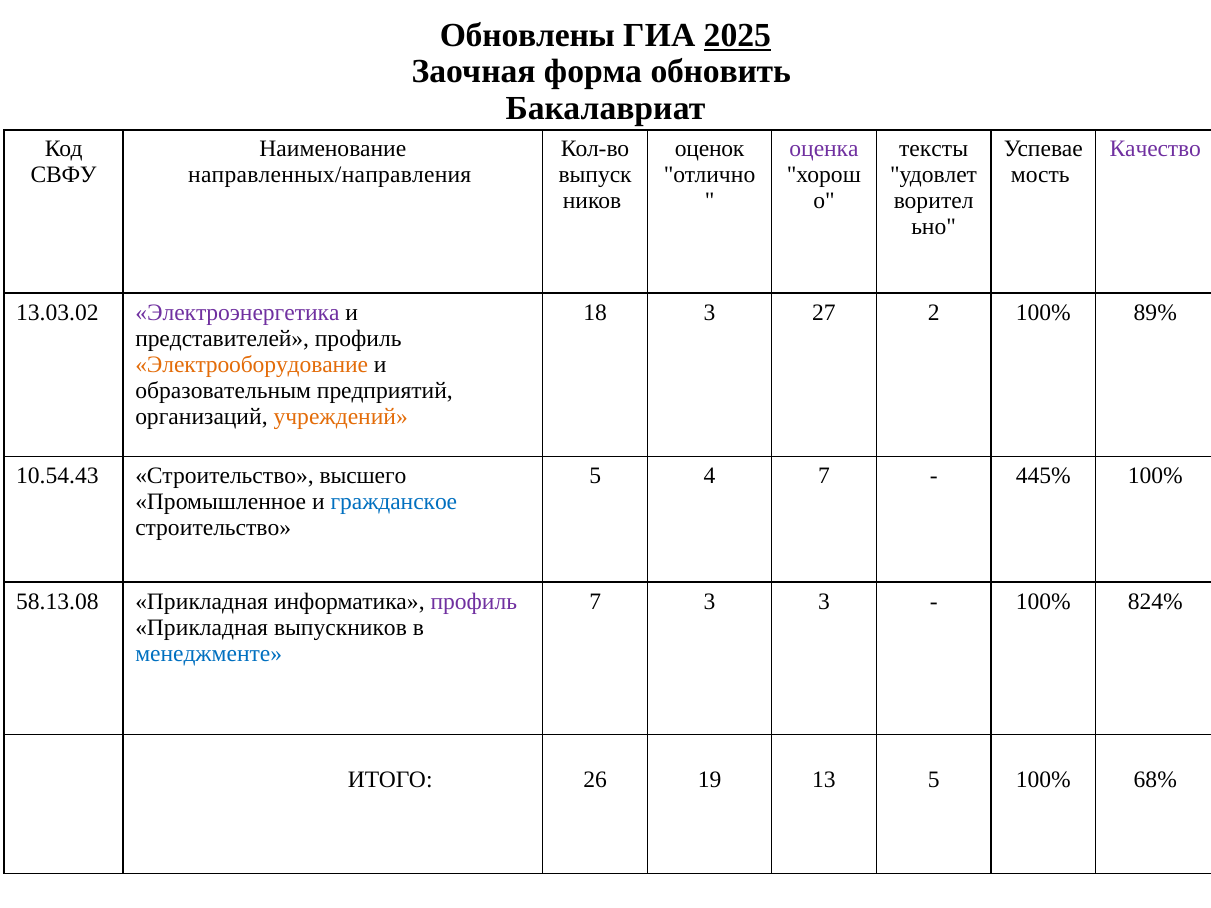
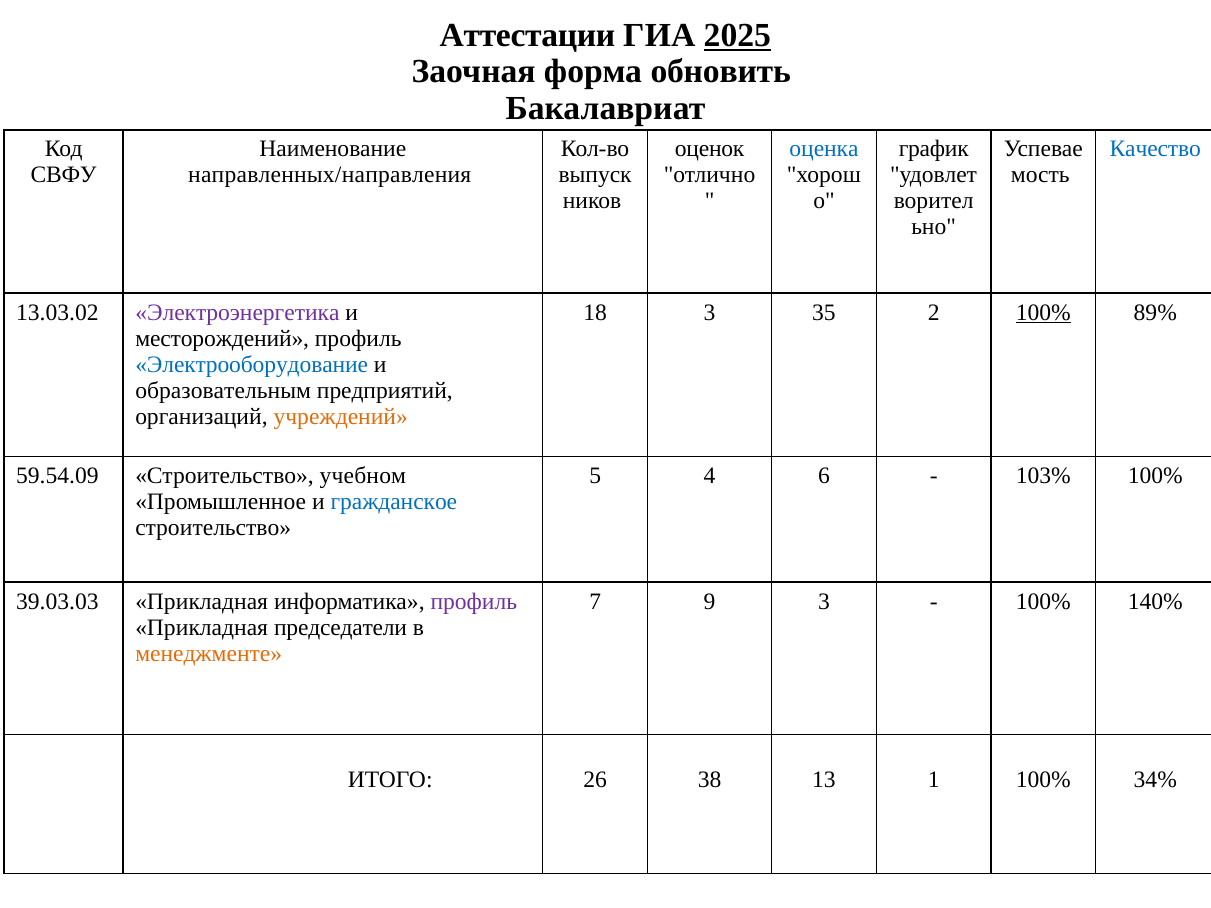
Обновлены: Обновлены -> Аттестации
оценка colour: purple -> blue
тексты: тексты -> график
Качество colour: purple -> blue
27: 27 -> 35
100% at (1043, 312) underline: none -> present
представителей: представителей -> месторождений
Электрооборудование colour: orange -> blue
10.54.43: 10.54.43 -> 59.54.09
высшего: высшего -> учебном
4 7: 7 -> 6
445%: 445% -> 103%
58.13.08: 58.13.08 -> 39.03.03
7 3: 3 -> 9
824%: 824% -> 140%
выпускников: выпускников -> председатели
менеджменте colour: blue -> orange
19: 19 -> 38
13 5: 5 -> 1
68%: 68% -> 34%
